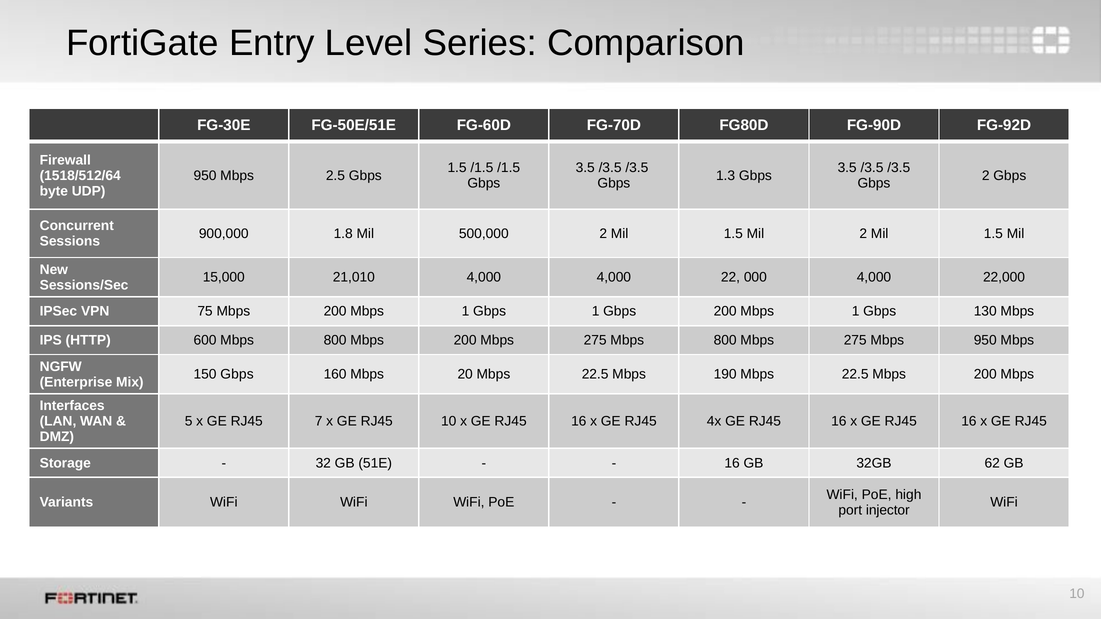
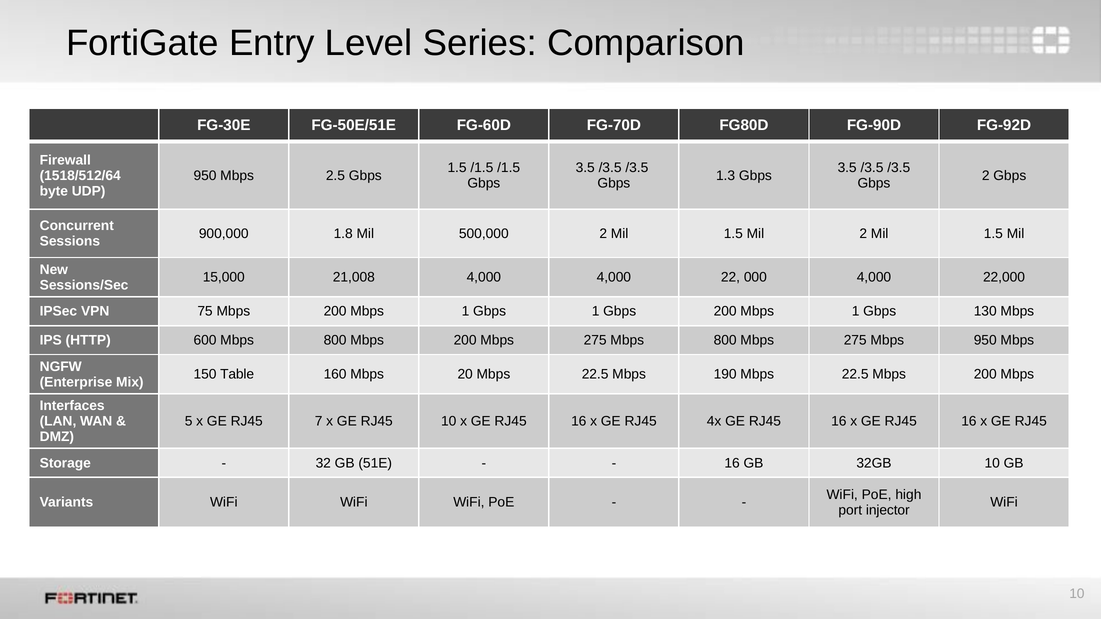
21,010: 21,010 -> 21,008
150 Gbps: Gbps -> Table
32GB 62: 62 -> 10
